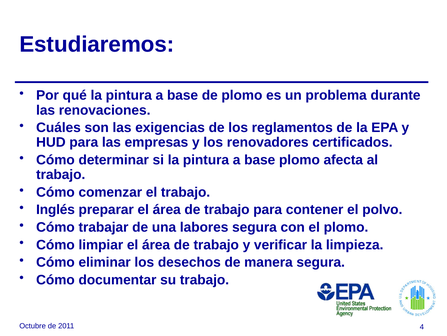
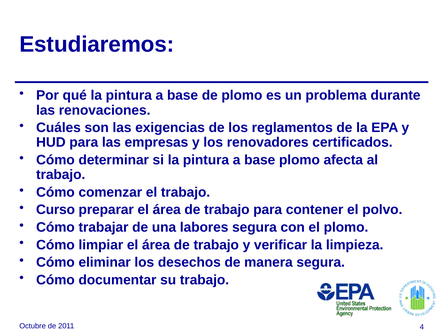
Inglés: Inglés -> Curso
